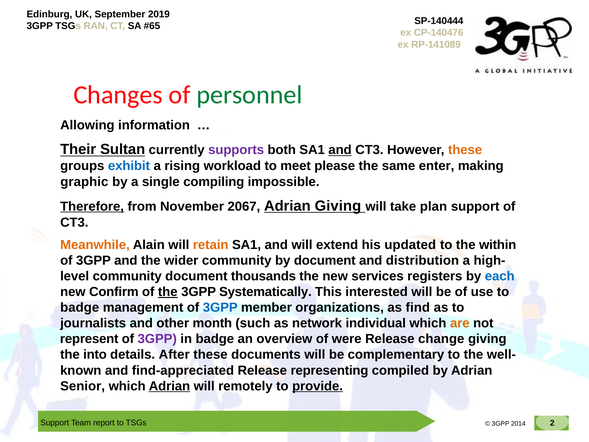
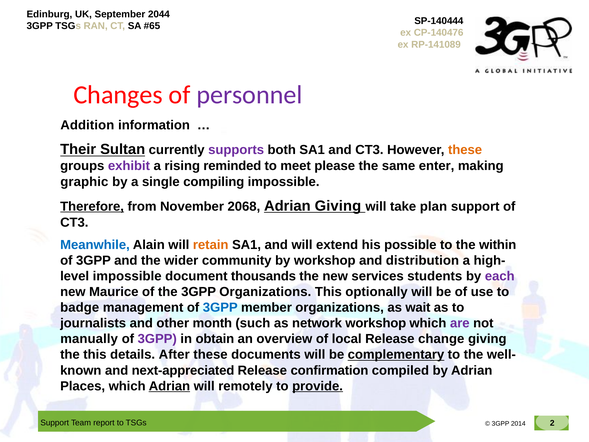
2019: 2019 -> 2044
personnel colour: green -> purple
Allowing: Allowing -> Addition
and at (340, 150) underline: present -> none
exhibit colour: blue -> purple
workload: workload -> reminded
2067: 2067 -> 2068
Meanwhile colour: orange -> blue
updated: updated -> possible
by document: document -> workshop
community at (127, 276): community -> impossible
registers: registers -> students
each colour: blue -> purple
Confirm: Confirm -> Maurice
the at (168, 292) underline: present -> none
3GPP Systematically: Systematically -> Organizations
interested: interested -> optionally
find: find -> wait
network individual: individual -> workshop
are colour: orange -> purple
represent: represent -> manually
in badge: badge -> obtain
were: were -> local
the into: into -> this
complementary underline: none -> present
find-appreciated: find-appreciated -> next-appreciated
representing: representing -> confirmation
Senior: Senior -> Places
